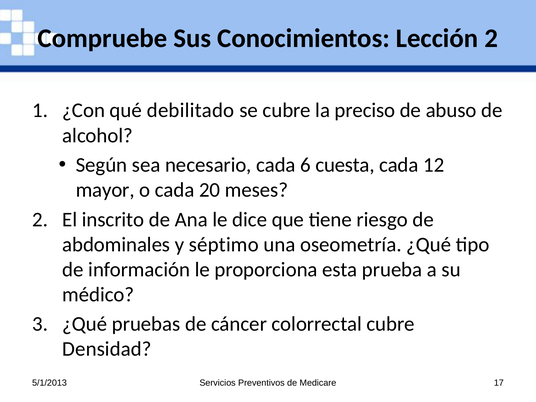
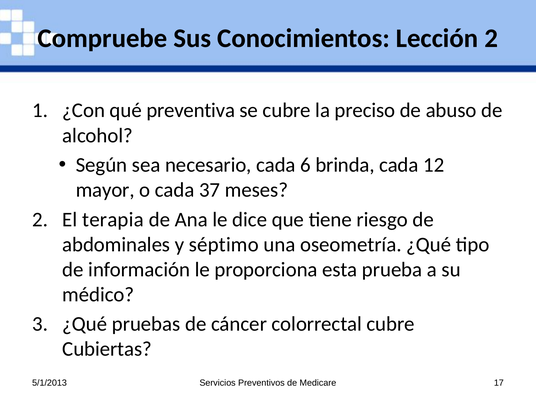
debilitado: debilitado -> preventiva
cuesta: cuesta -> brinda
20: 20 -> 37
inscrito: inscrito -> terapia
Densidad: Densidad -> Cubiertas
